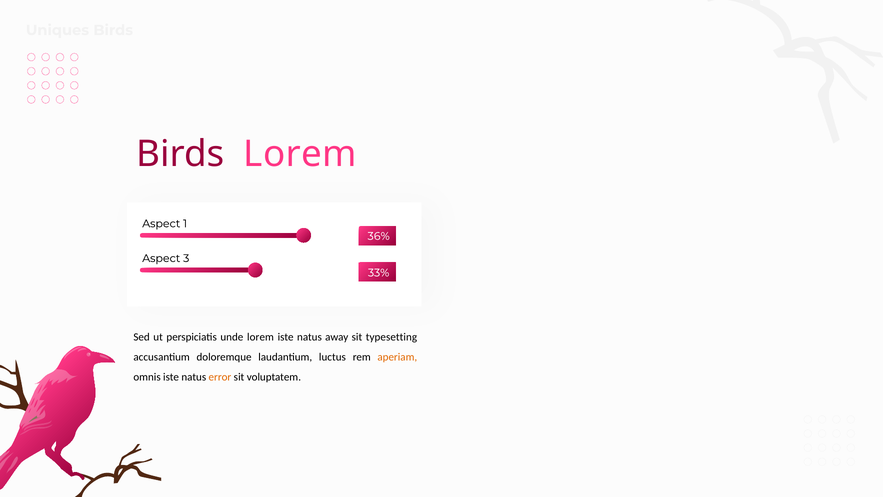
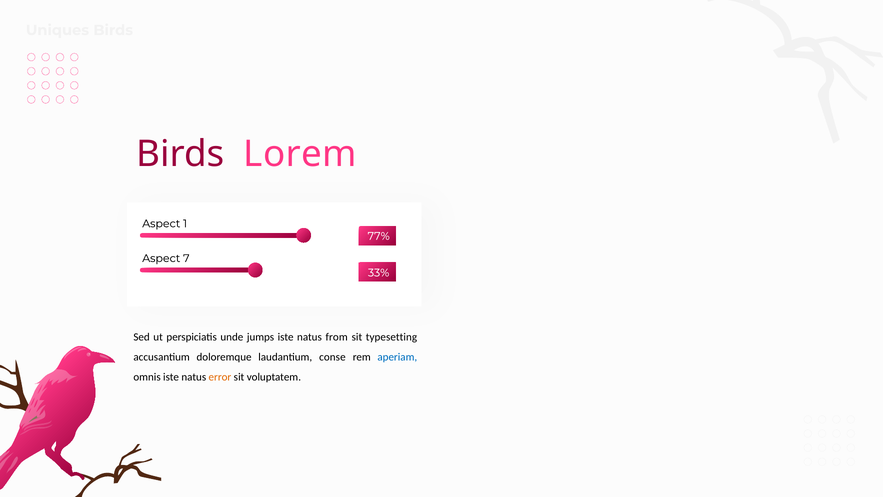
36%: 36% -> 77%
3: 3 -> 7
unde lorem: lorem -> jumps
away: away -> from
luctus: luctus -> conse
aperiam colour: orange -> blue
